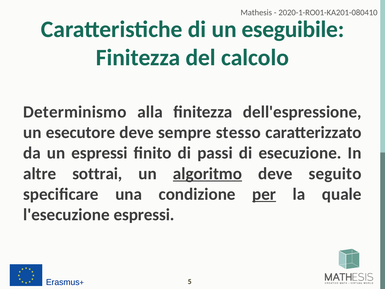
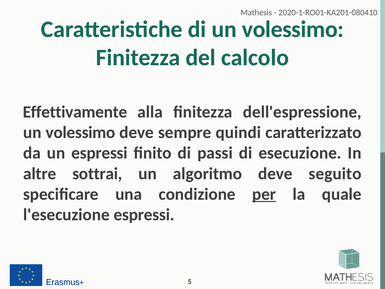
di un eseguibile: eseguibile -> volessimo
Determinismo: Determinismo -> Effettivamente
esecutore at (80, 132): esecutore -> volessimo
stesso: stesso -> quindi
algoritmo underline: present -> none
